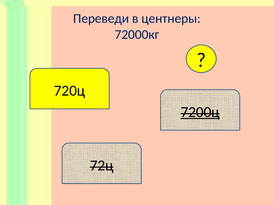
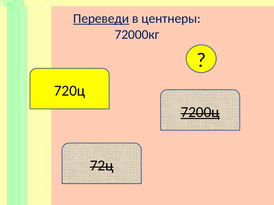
Переведи underline: none -> present
